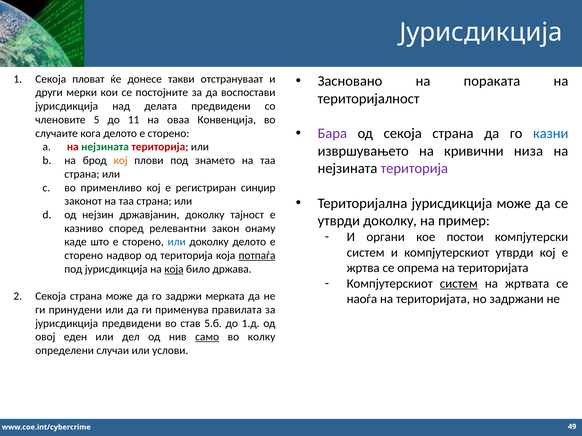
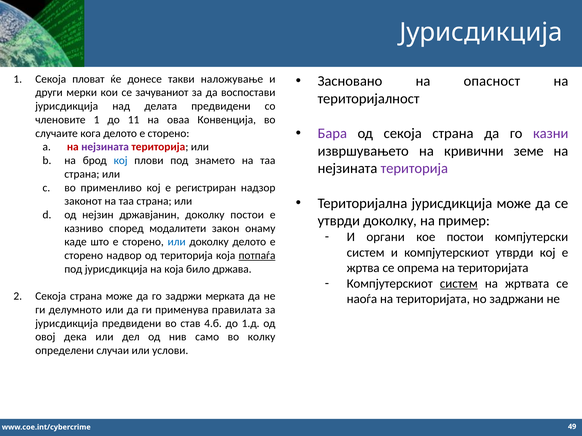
пораката: пораката -> опасност
отстрануваат: отстрануваат -> наложување
постојните: постојните -> зачуваниот
членовите 5: 5 -> 1
казни colour: blue -> purple
нејзината at (105, 147) colour: green -> purple
низа: низа -> земе
кој at (121, 161) colour: orange -> blue
синџир: синџир -> надзор
доколку тајност: тајност -> постои
релевантни: релевантни -> модалитети
која at (174, 269) underline: present -> none
принудени: принудени -> делумното
5.б: 5.б -> 4.б
еден: еден -> дека
само underline: present -> none
